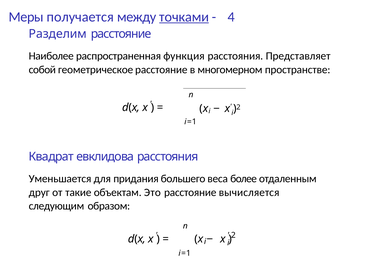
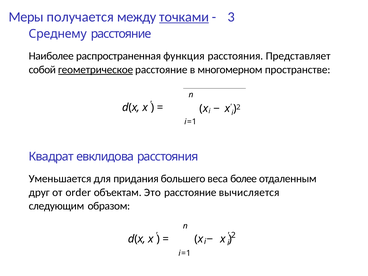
4: 4 -> 3
Разделим: Разделим -> Среднему
геометрическое underline: none -> present
такие: такие -> order
